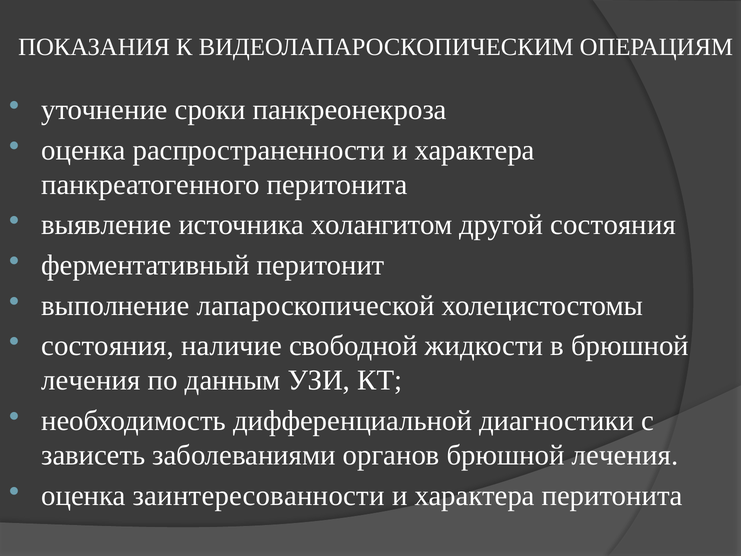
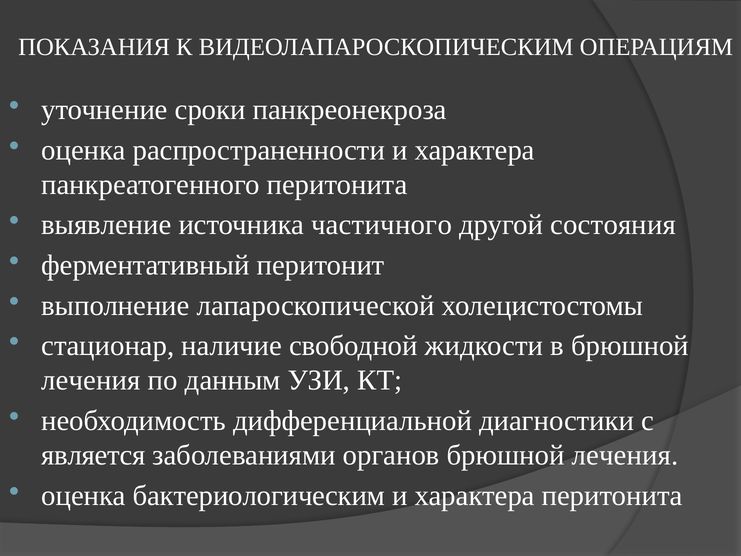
холангитом: холангитом -> частичного
состояния at (108, 346): состояния -> стационар
зависеть: зависеть -> является
заинтересованности: заинтересованности -> бактериологическим
